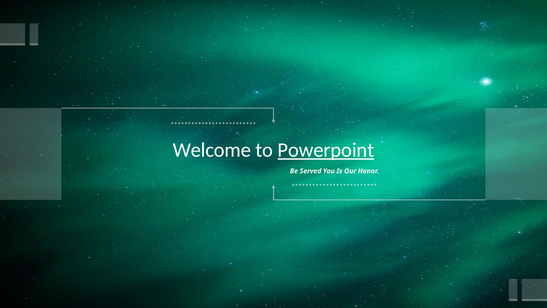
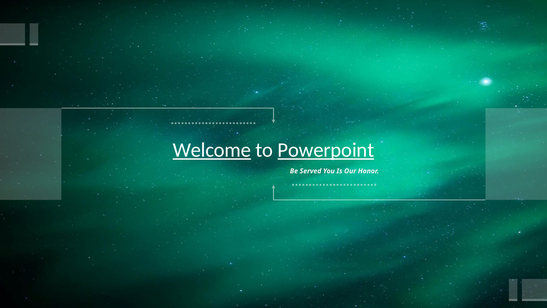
Welcome underline: none -> present
